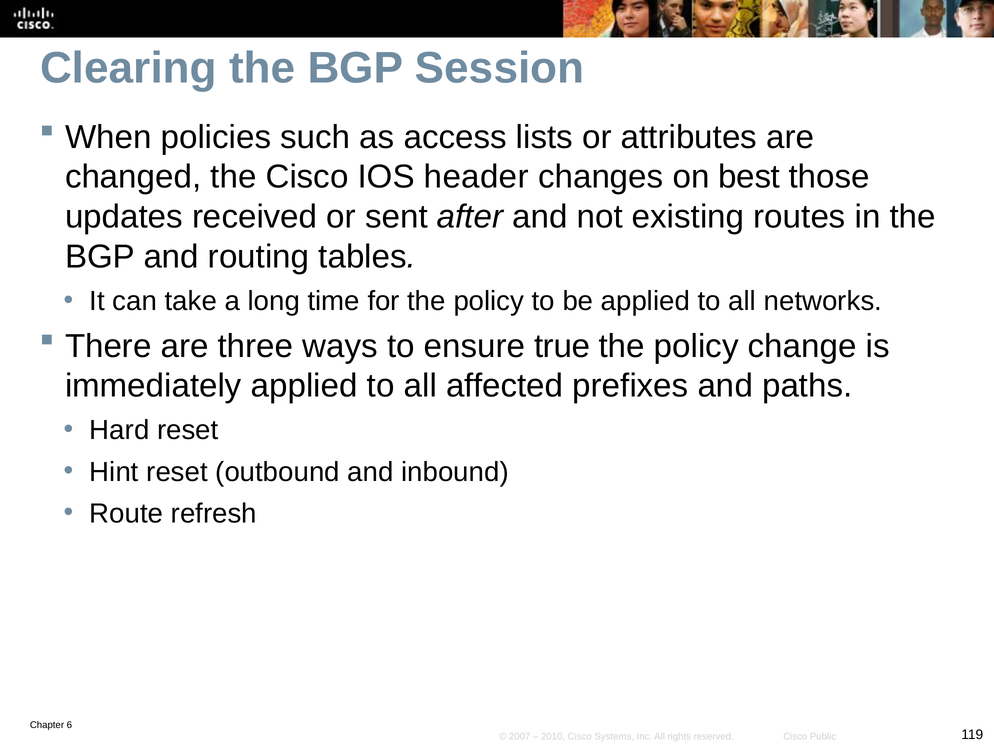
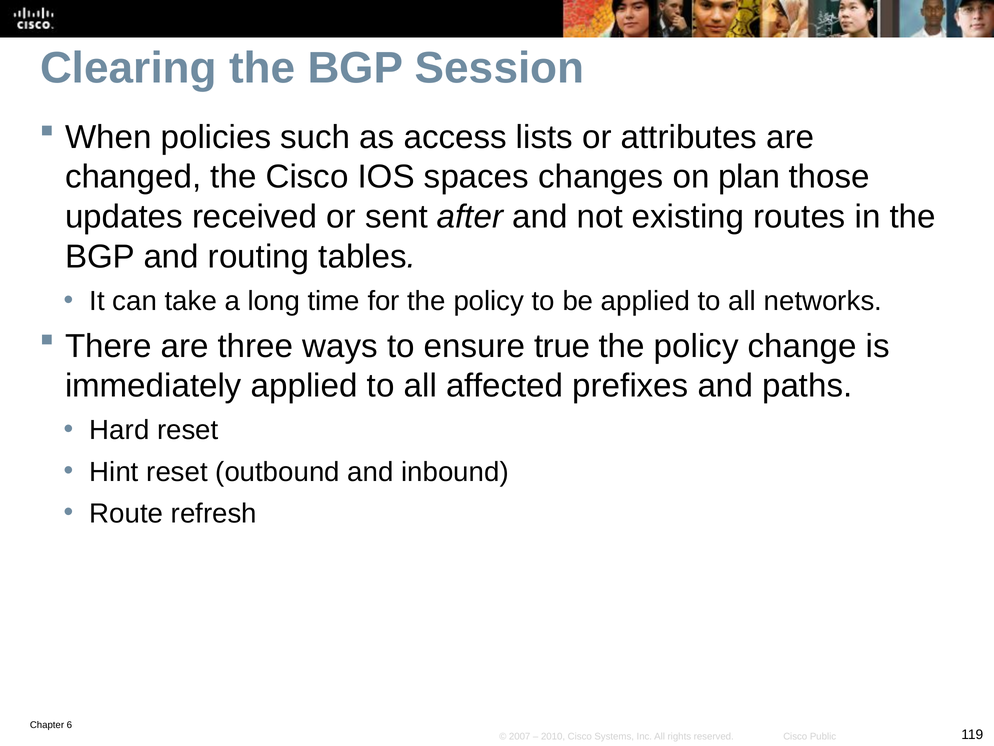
header: header -> spaces
best: best -> plan
